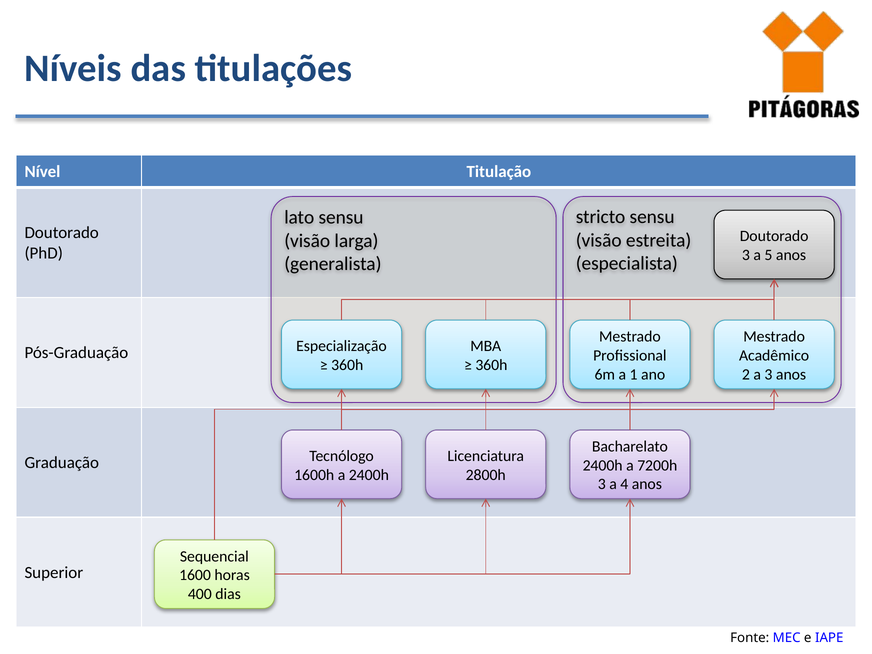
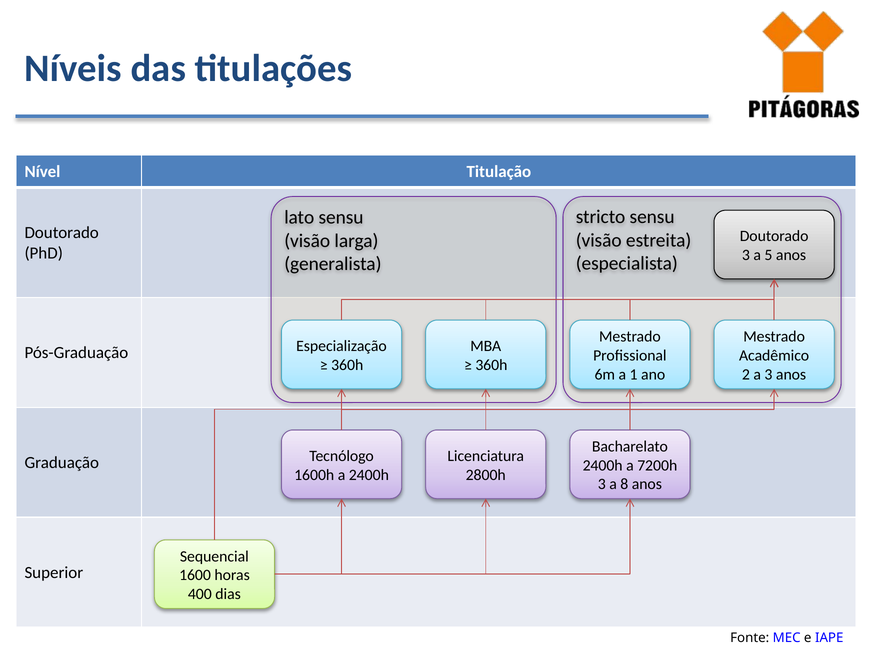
4: 4 -> 8
